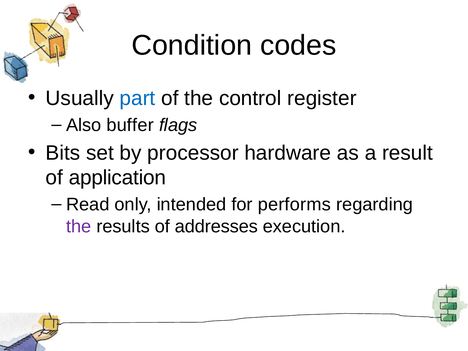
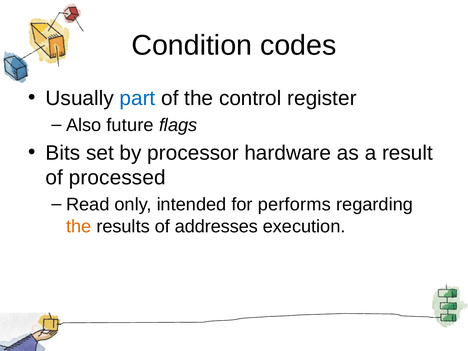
buffer: buffer -> future
application: application -> processed
the at (79, 227) colour: purple -> orange
